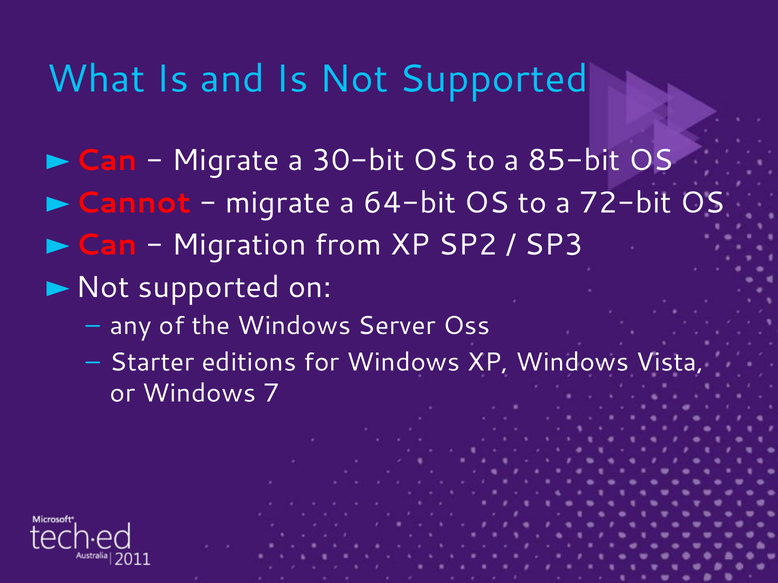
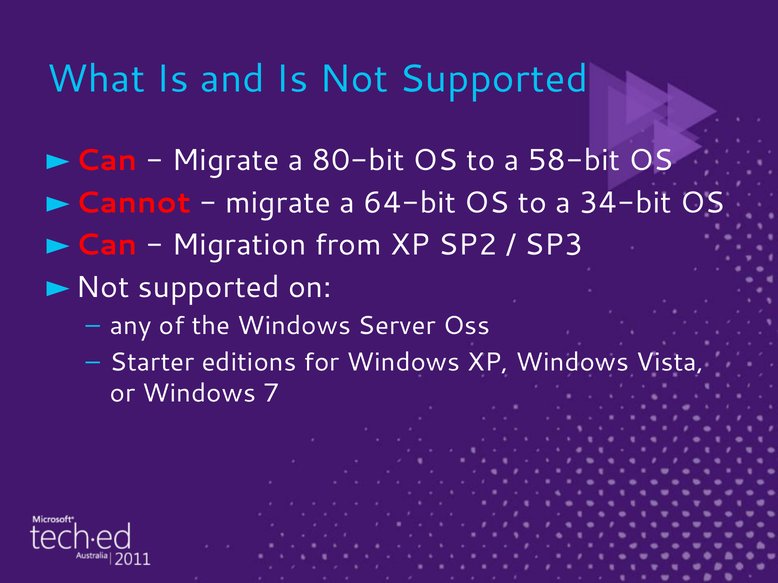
30-bit: 30-bit -> 80-bit
85-bit: 85-bit -> 58-bit
72-bit: 72-bit -> 34-bit
